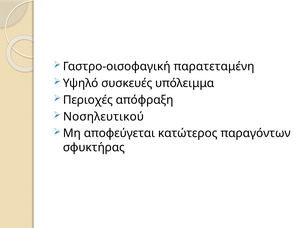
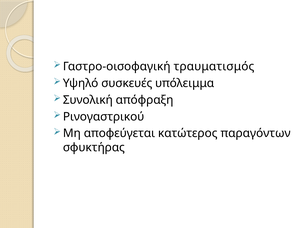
παρατεταμένη: παρατεταμένη -> τραυματισμός
Περιοχές: Περιοχές -> Συνολική
Νοσηλευτικού: Νοσηλευτικού -> Ρινογαστρικού
